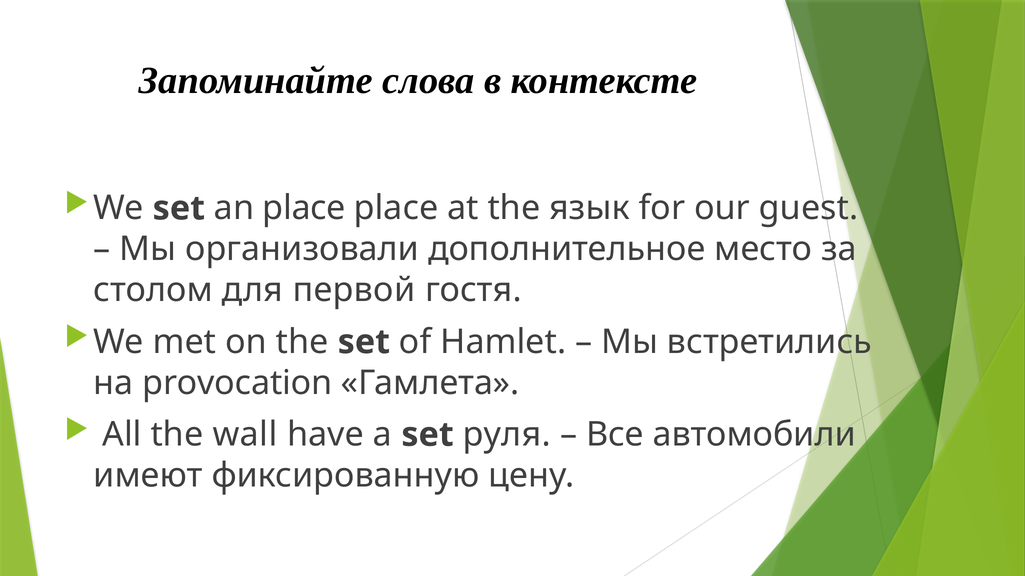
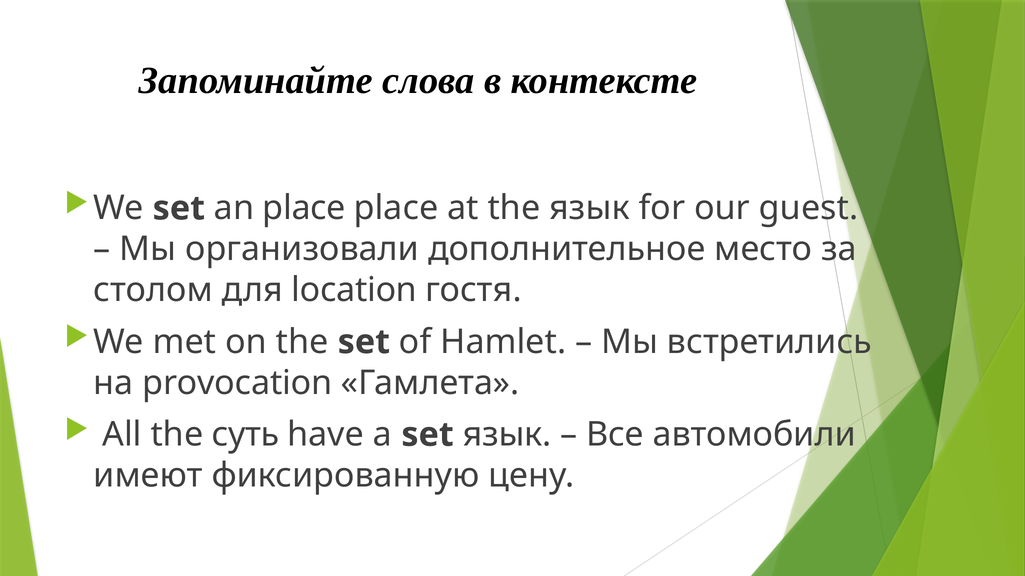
первой: первой -> location
wall: wall -> суть
set руля: руля -> язык
